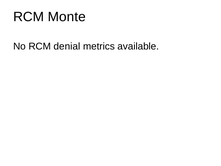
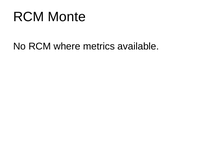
denial: denial -> where
